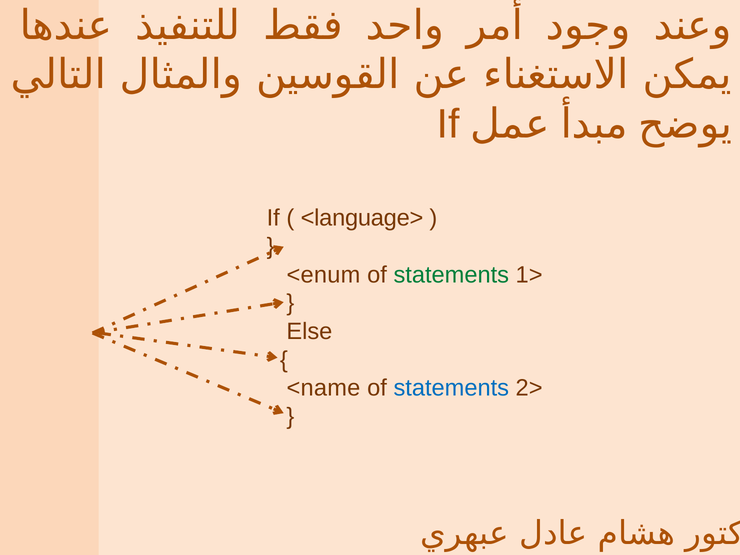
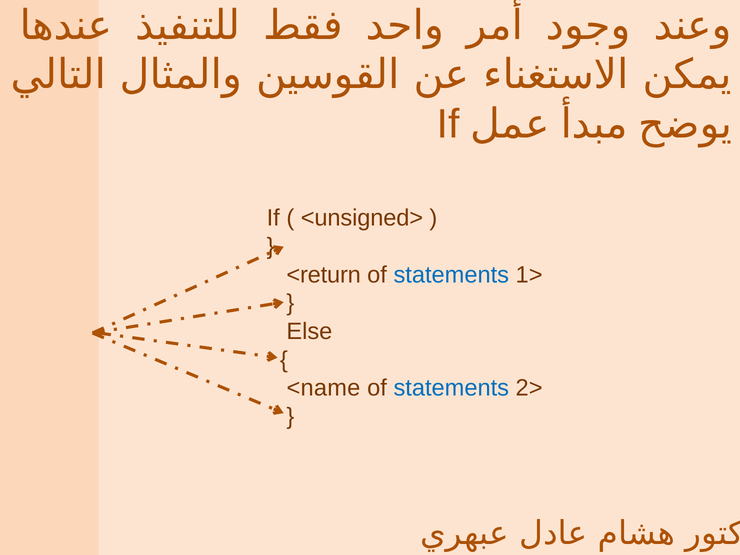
<language>: <language> -> <unsigned>
<enum: <enum -> <return
statements at (451, 275) colour: green -> blue
